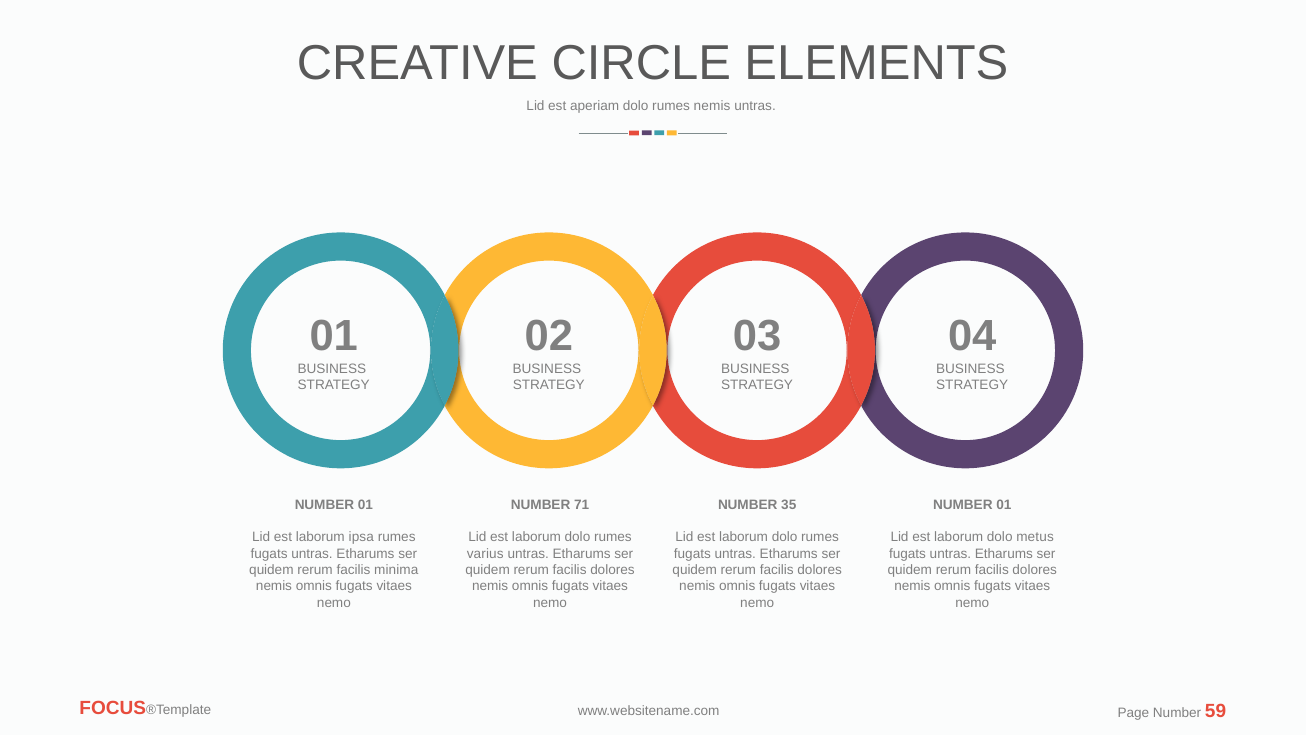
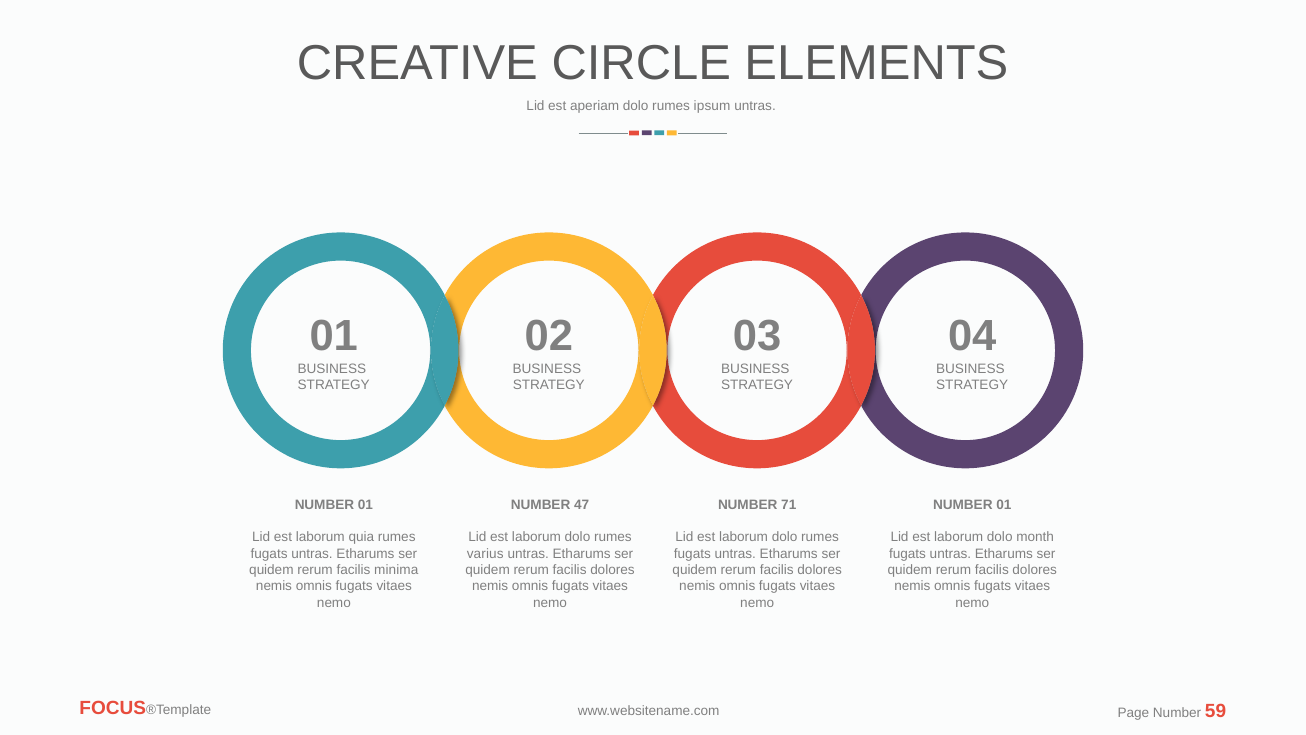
rumes nemis: nemis -> ipsum
71: 71 -> 47
35: 35 -> 71
ipsa: ipsa -> quia
metus: metus -> month
